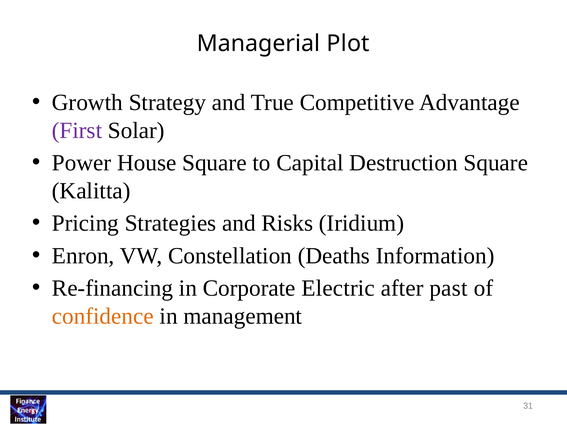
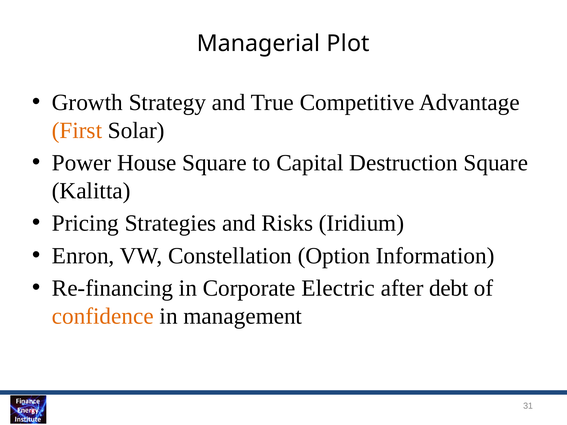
First colour: purple -> orange
Deaths: Deaths -> Option
past: past -> debt
